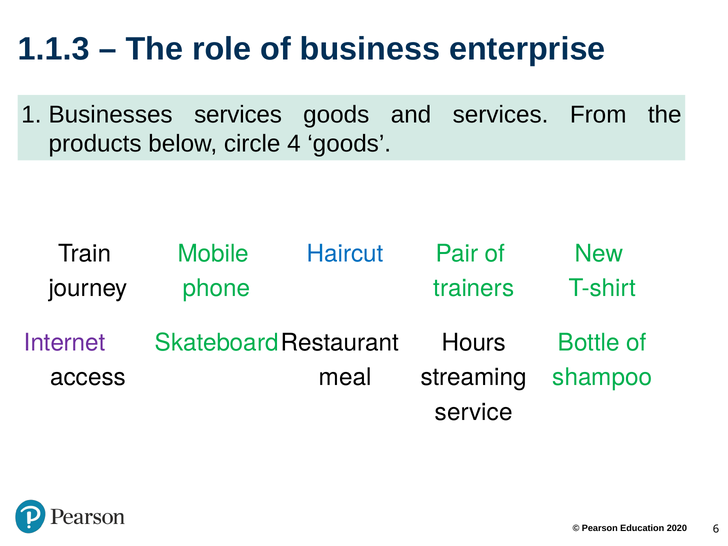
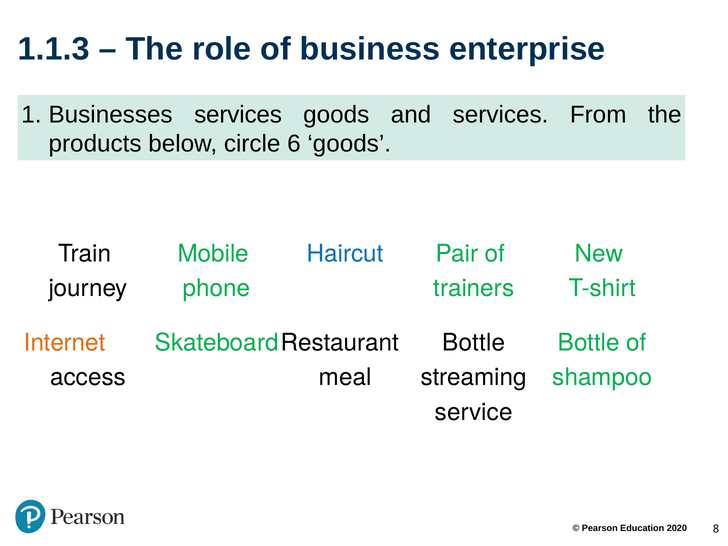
4: 4 -> 6
Internet colour: purple -> orange
Hours at (474, 343): Hours -> Bottle
6: 6 -> 8
